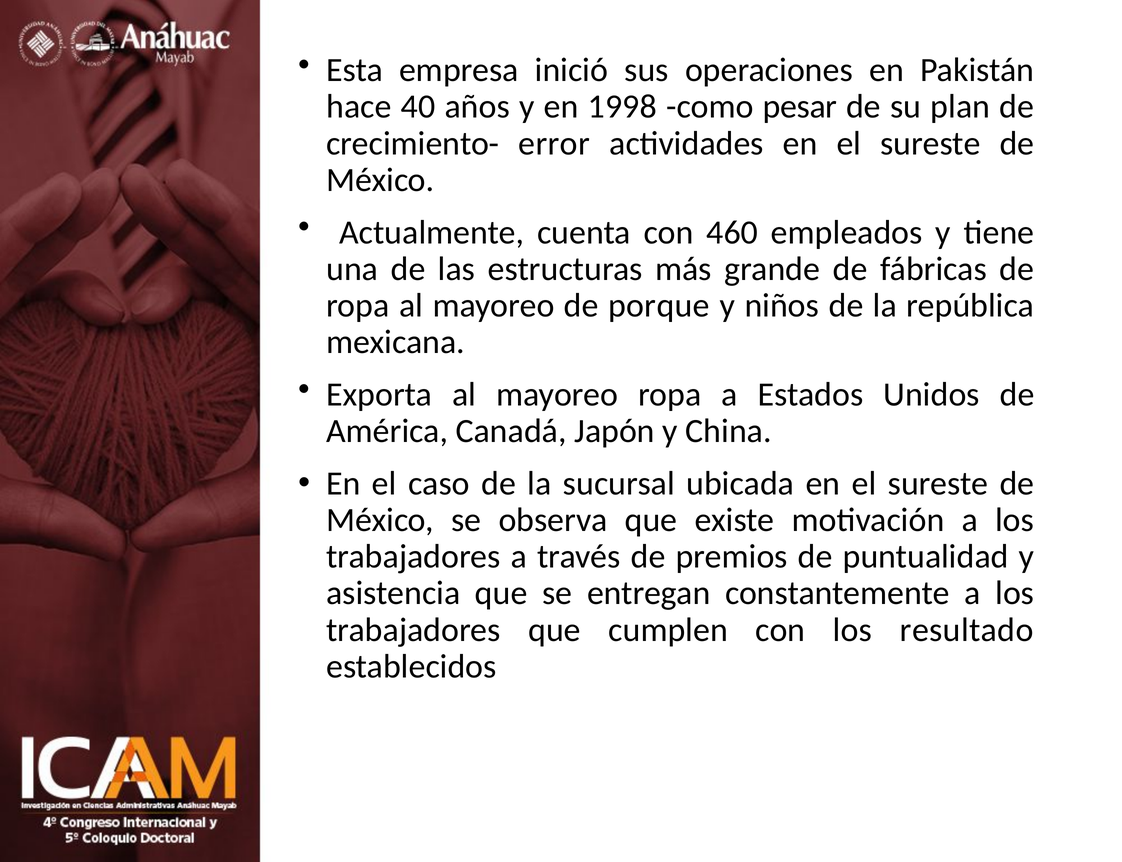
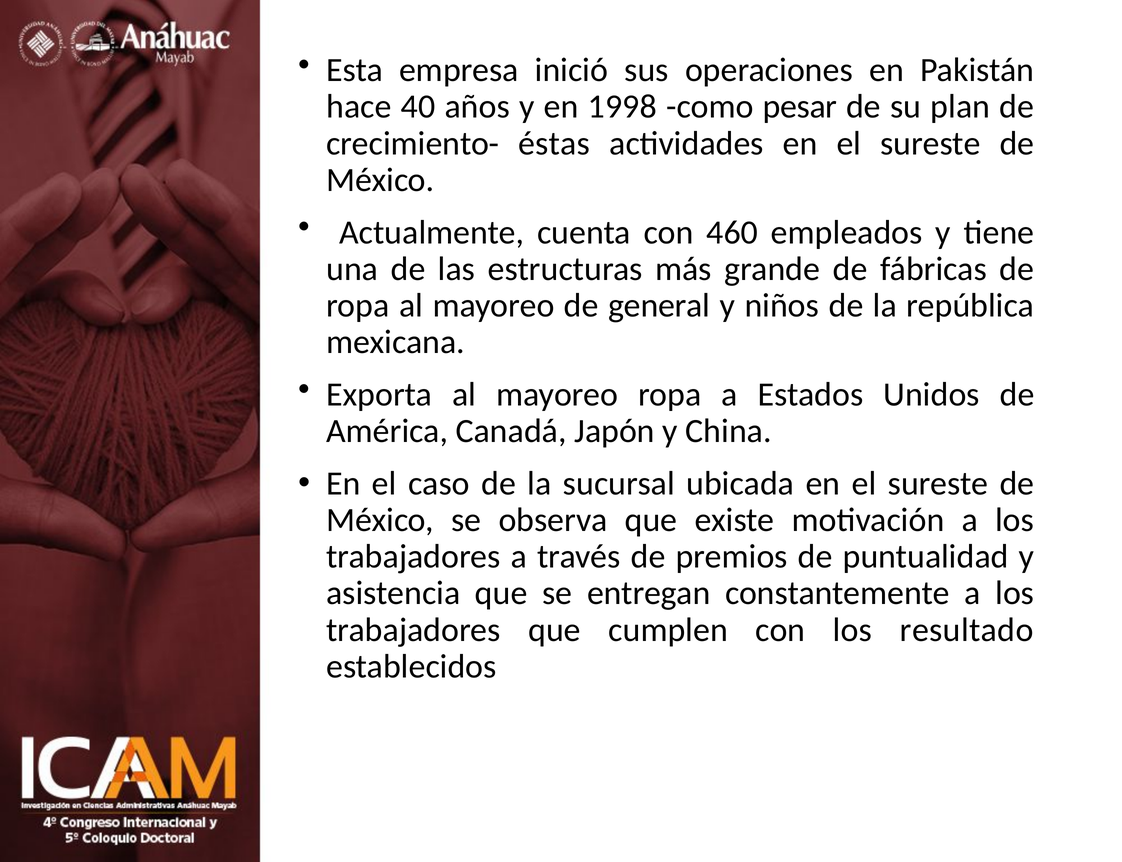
error: error -> éstas
porque: porque -> general
